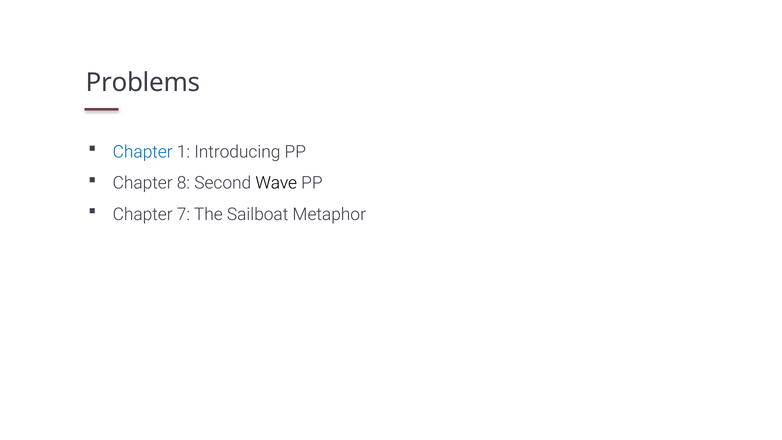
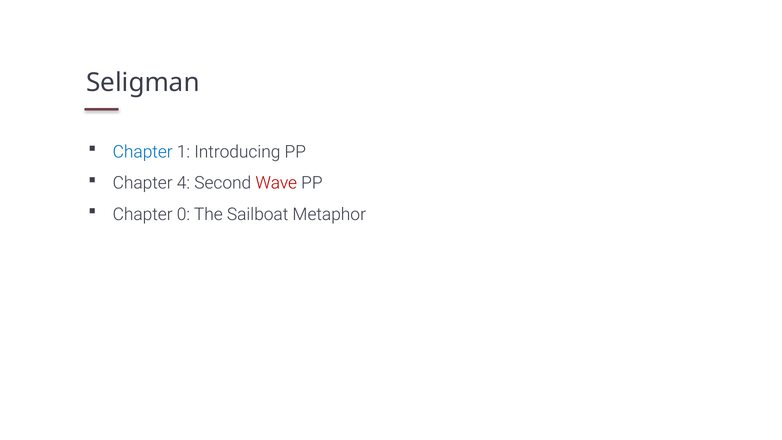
Problems: Problems -> Seligman
8: 8 -> 4
Wave colour: black -> red
7: 7 -> 0
